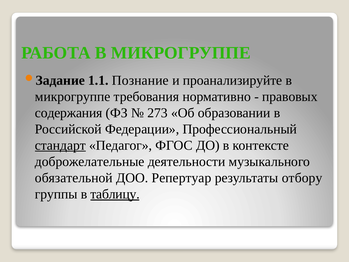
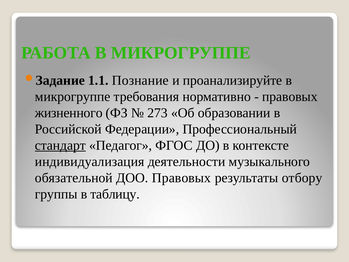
содержания: содержания -> жизненного
доброжелательные: доброжелательные -> индивидуализация
ДОО Репертуар: Репертуар -> Правовых
таблицу underline: present -> none
